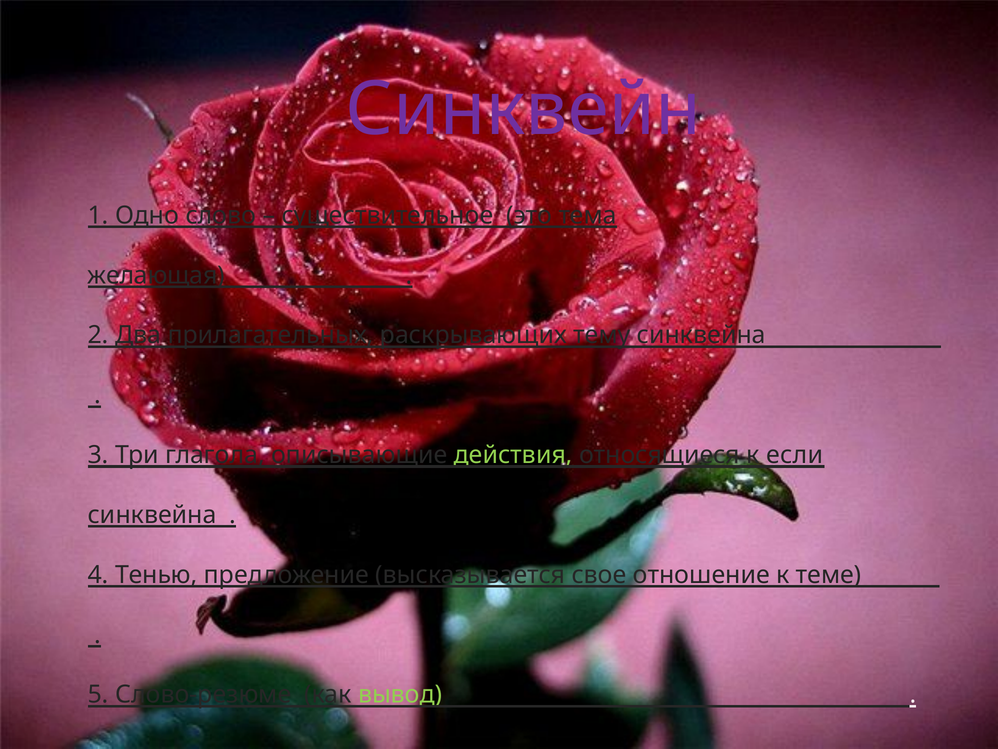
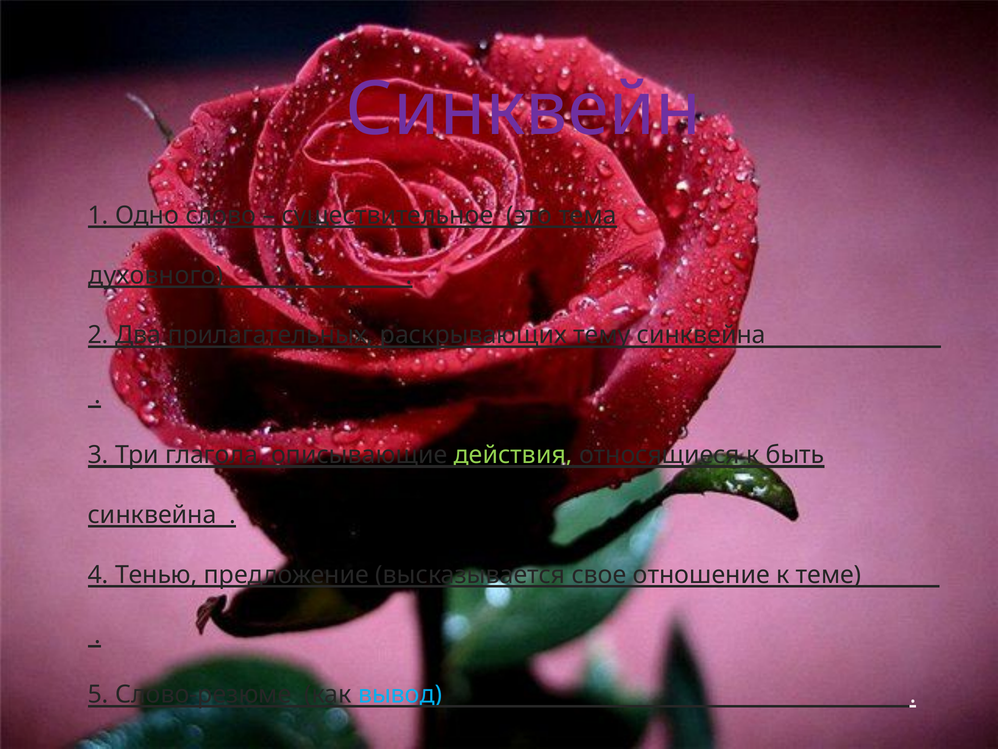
желающая: желающая -> духовного
если: если -> быть
вывод colour: light green -> light blue
